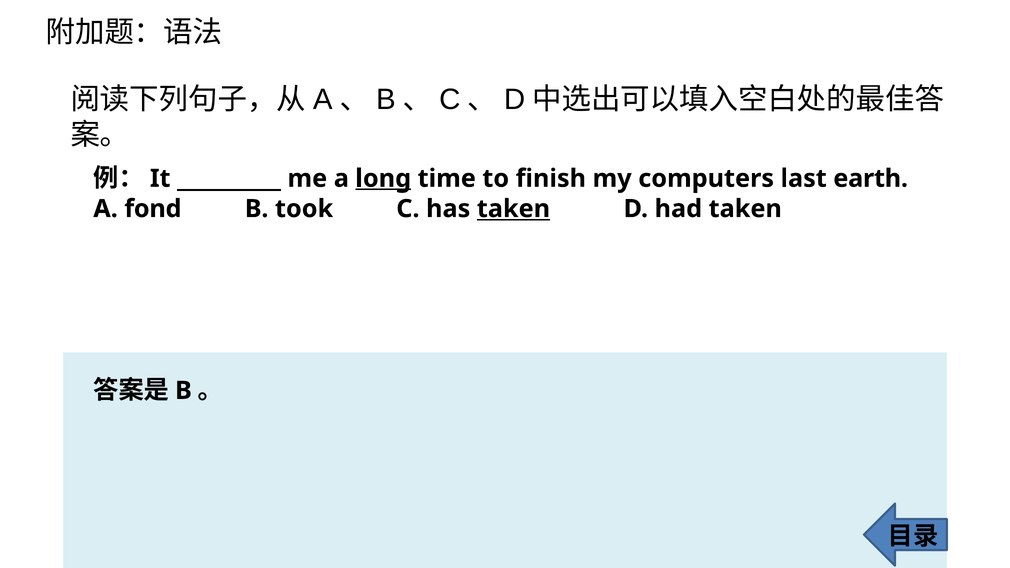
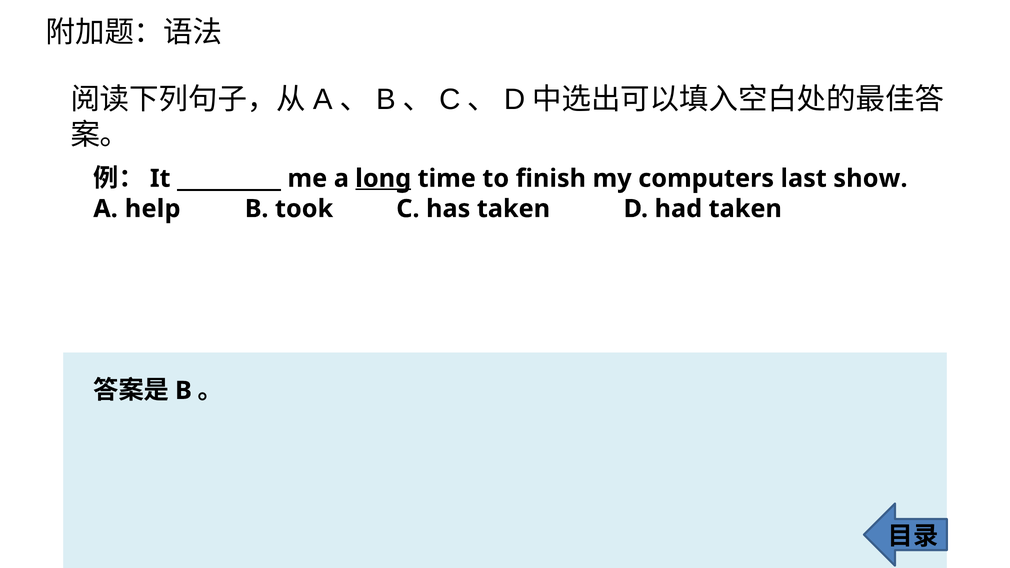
earth: earth -> show
fond: fond -> help
taken at (513, 209) underline: present -> none
